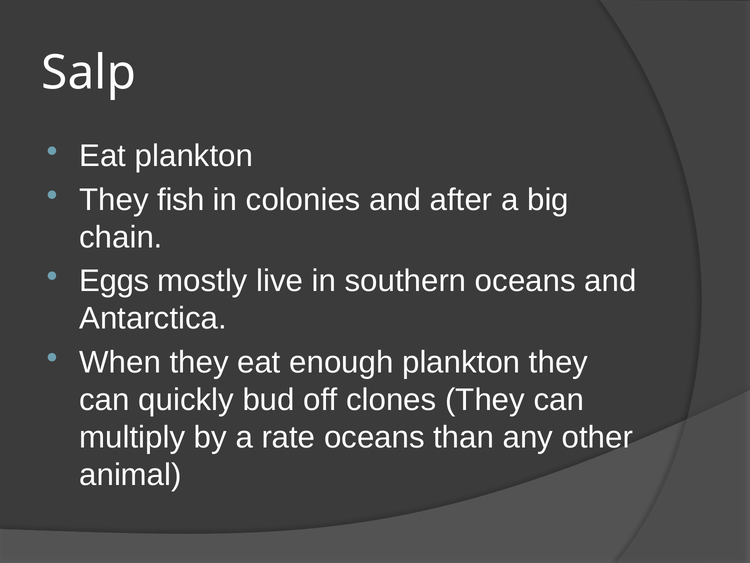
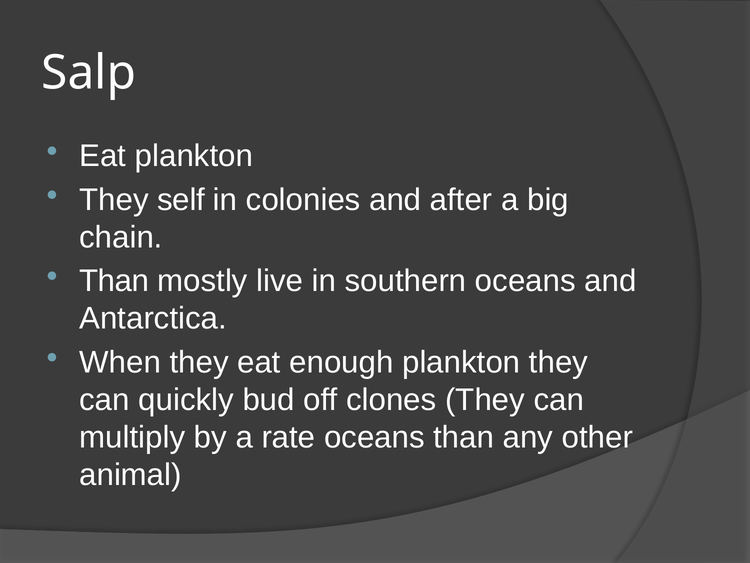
fish: fish -> self
Eggs at (114, 281): Eggs -> Than
